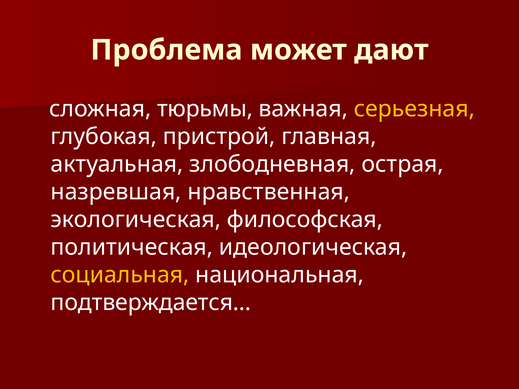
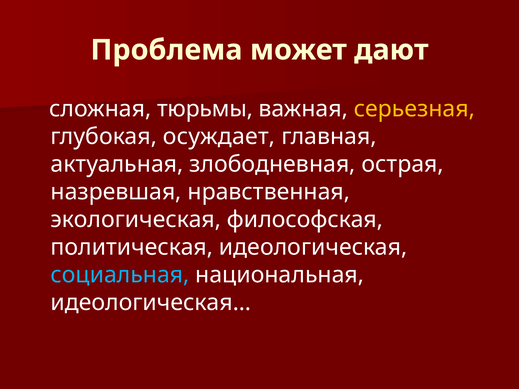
пристрой: пристрой -> осуждает
социальная colour: yellow -> light blue
подтверждается…: подтверждается… -> идеологическая…
